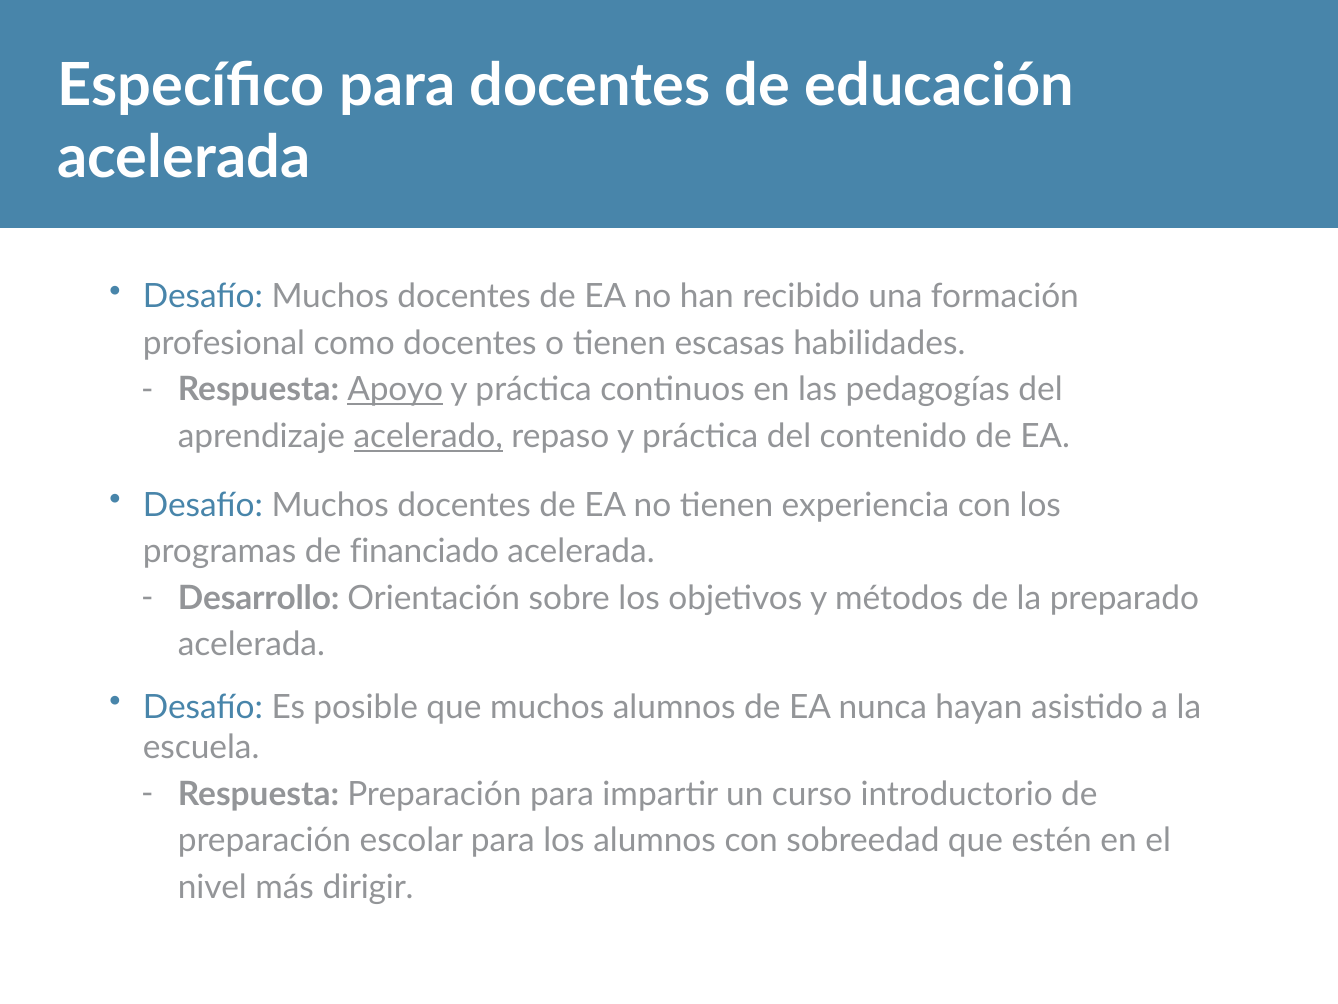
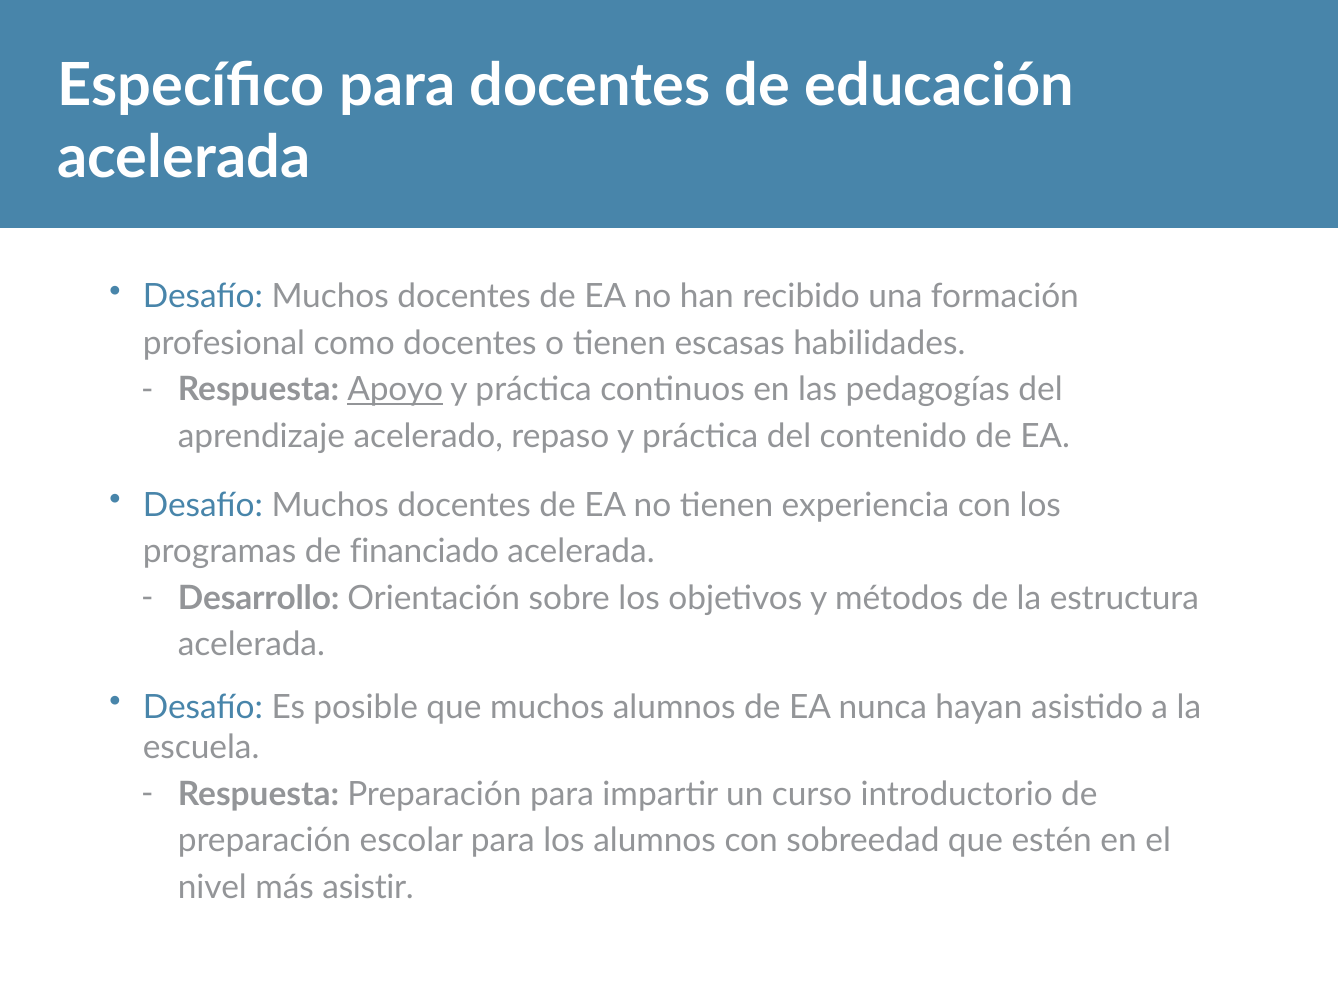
acelerado underline: present -> none
preparado: preparado -> estructura
dirigir: dirigir -> asistir
